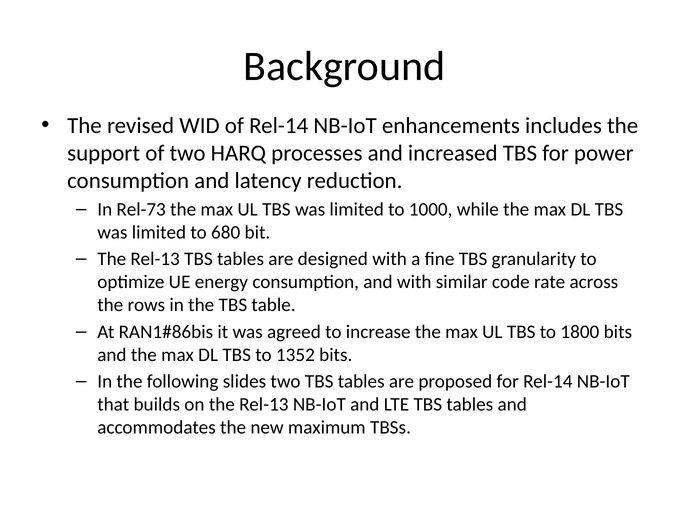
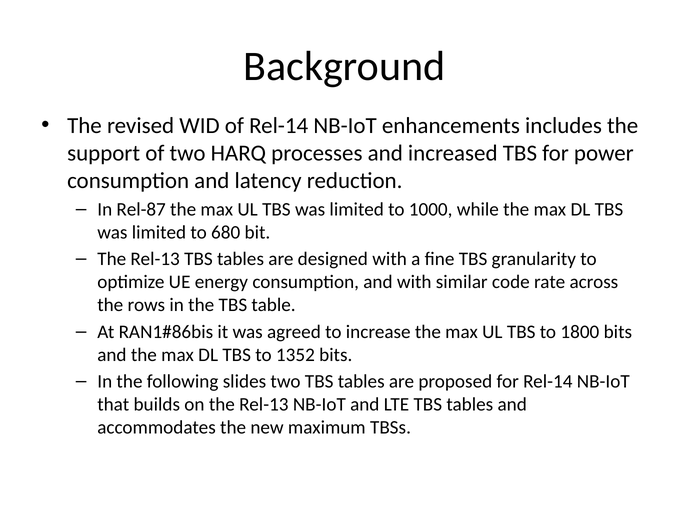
Rel-73: Rel-73 -> Rel-87
